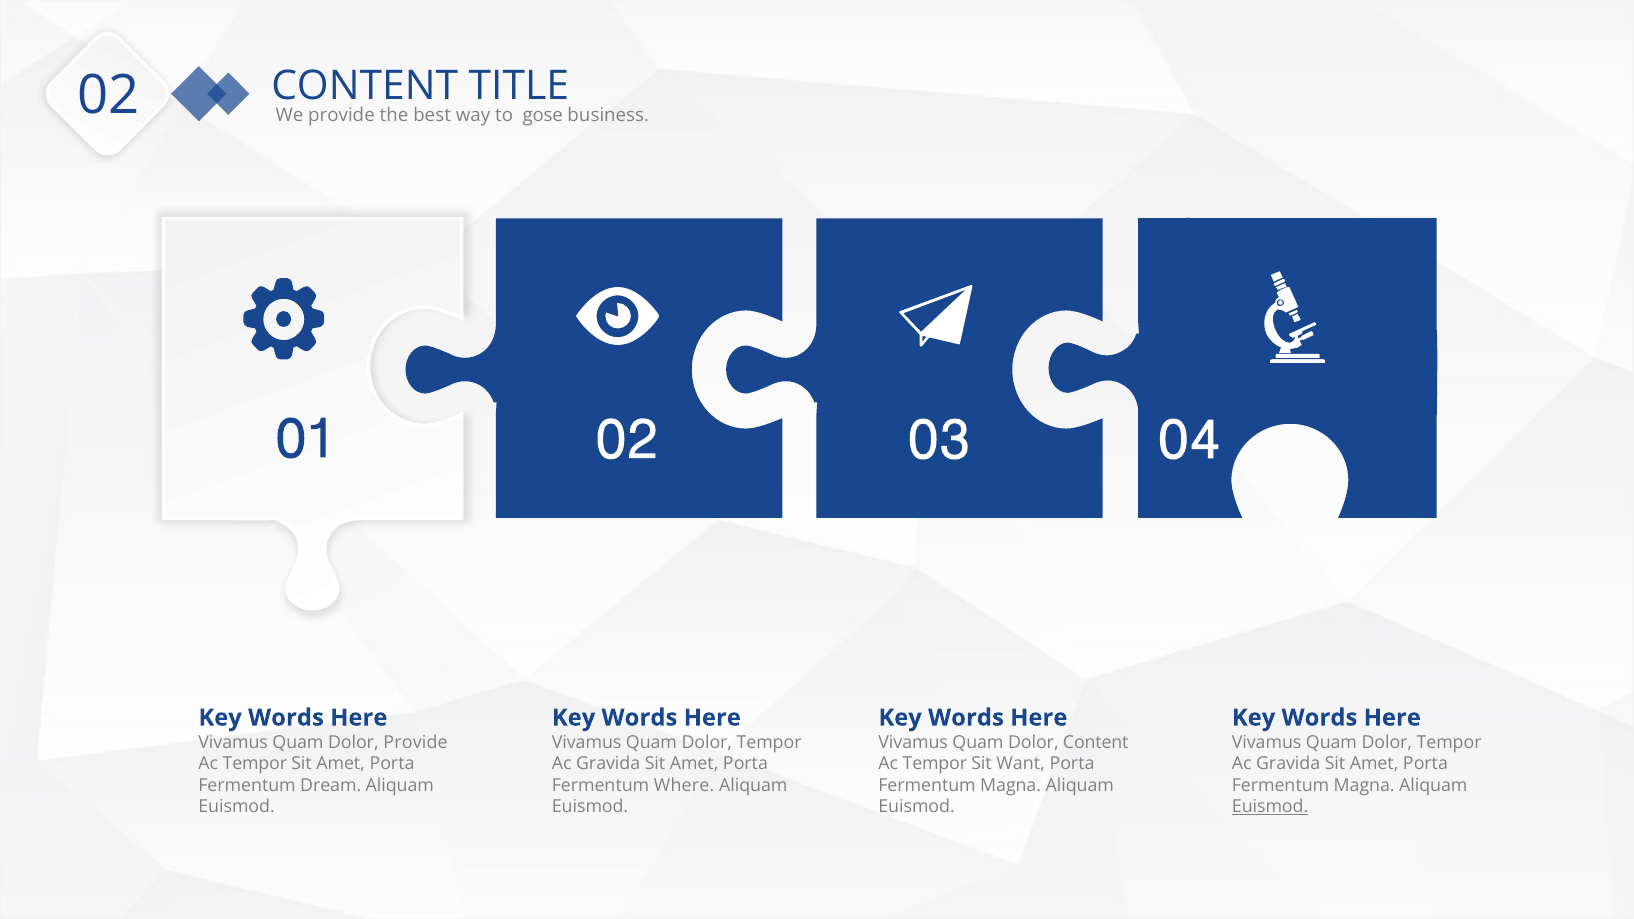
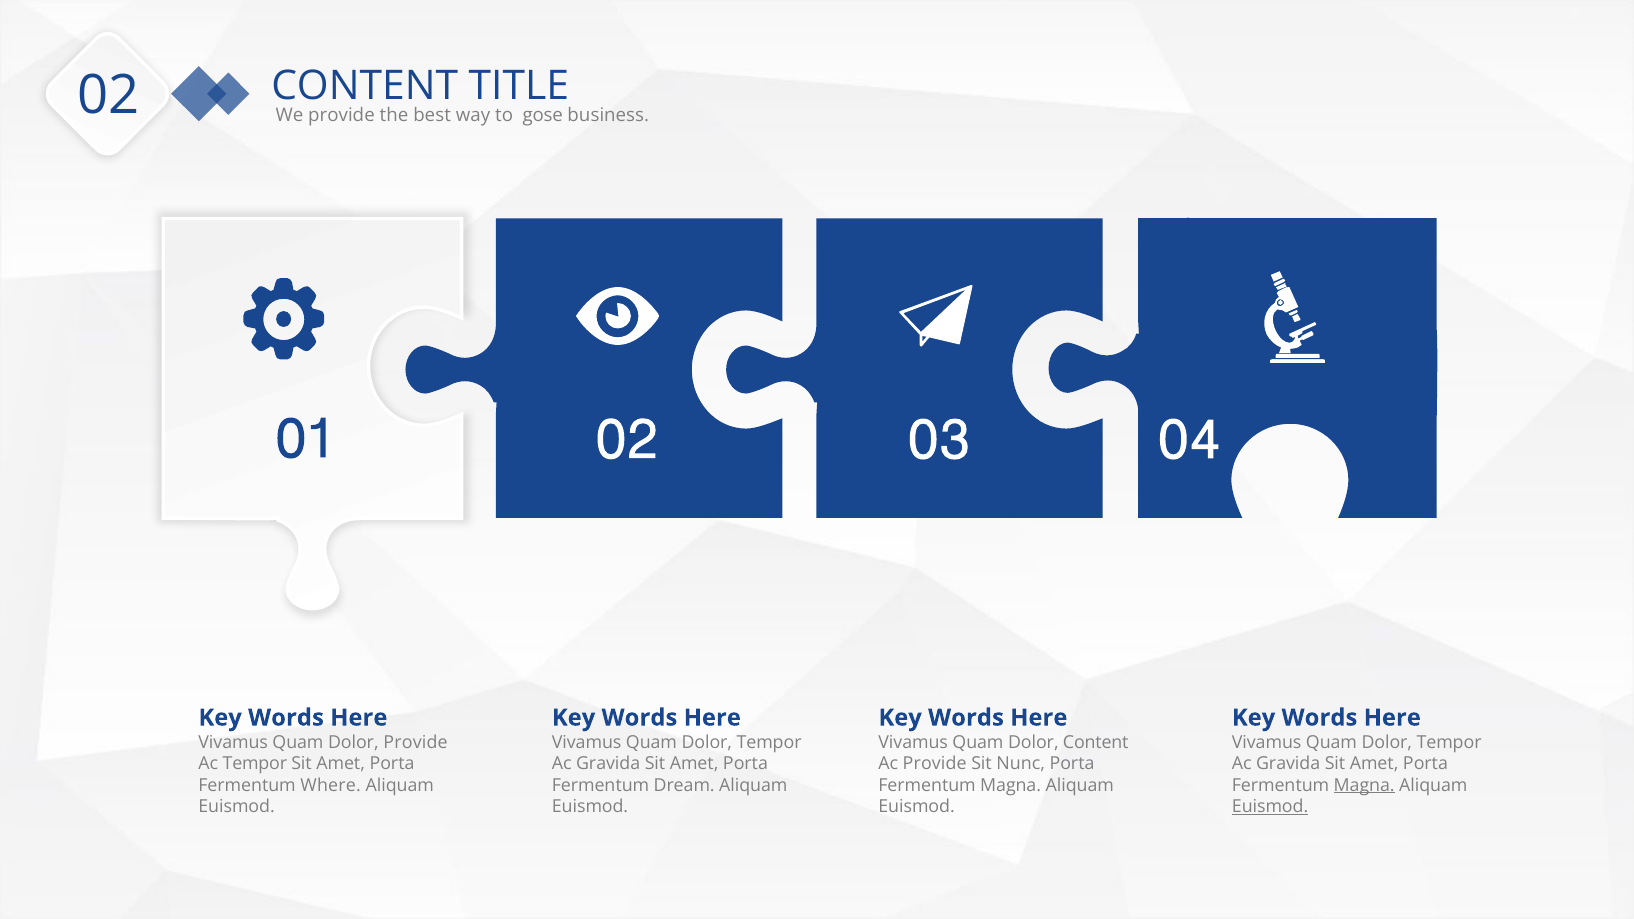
Tempor at (935, 764): Tempor -> Provide
Want: Want -> Nunc
Dream: Dream -> Where
Where: Where -> Dream
Magna at (1364, 785) underline: none -> present
